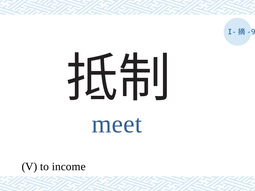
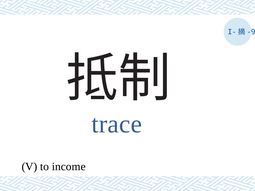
meet: meet -> trace
